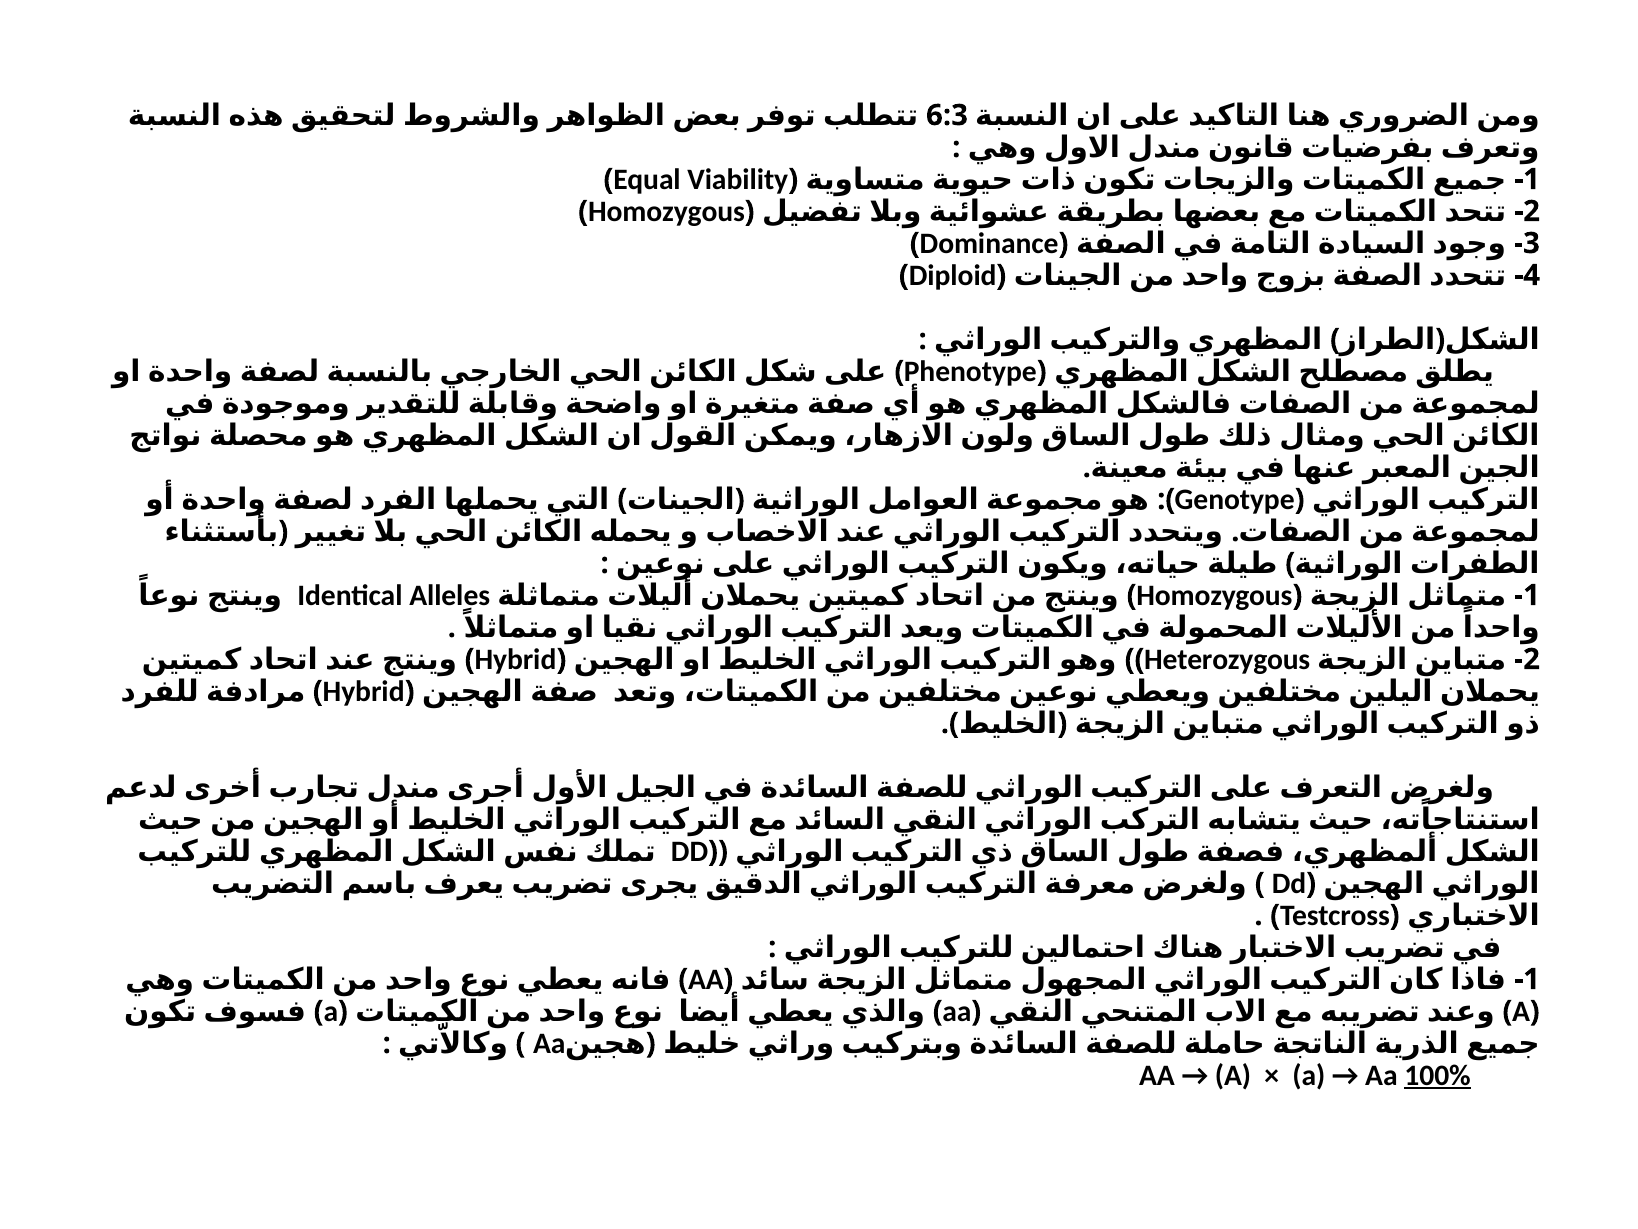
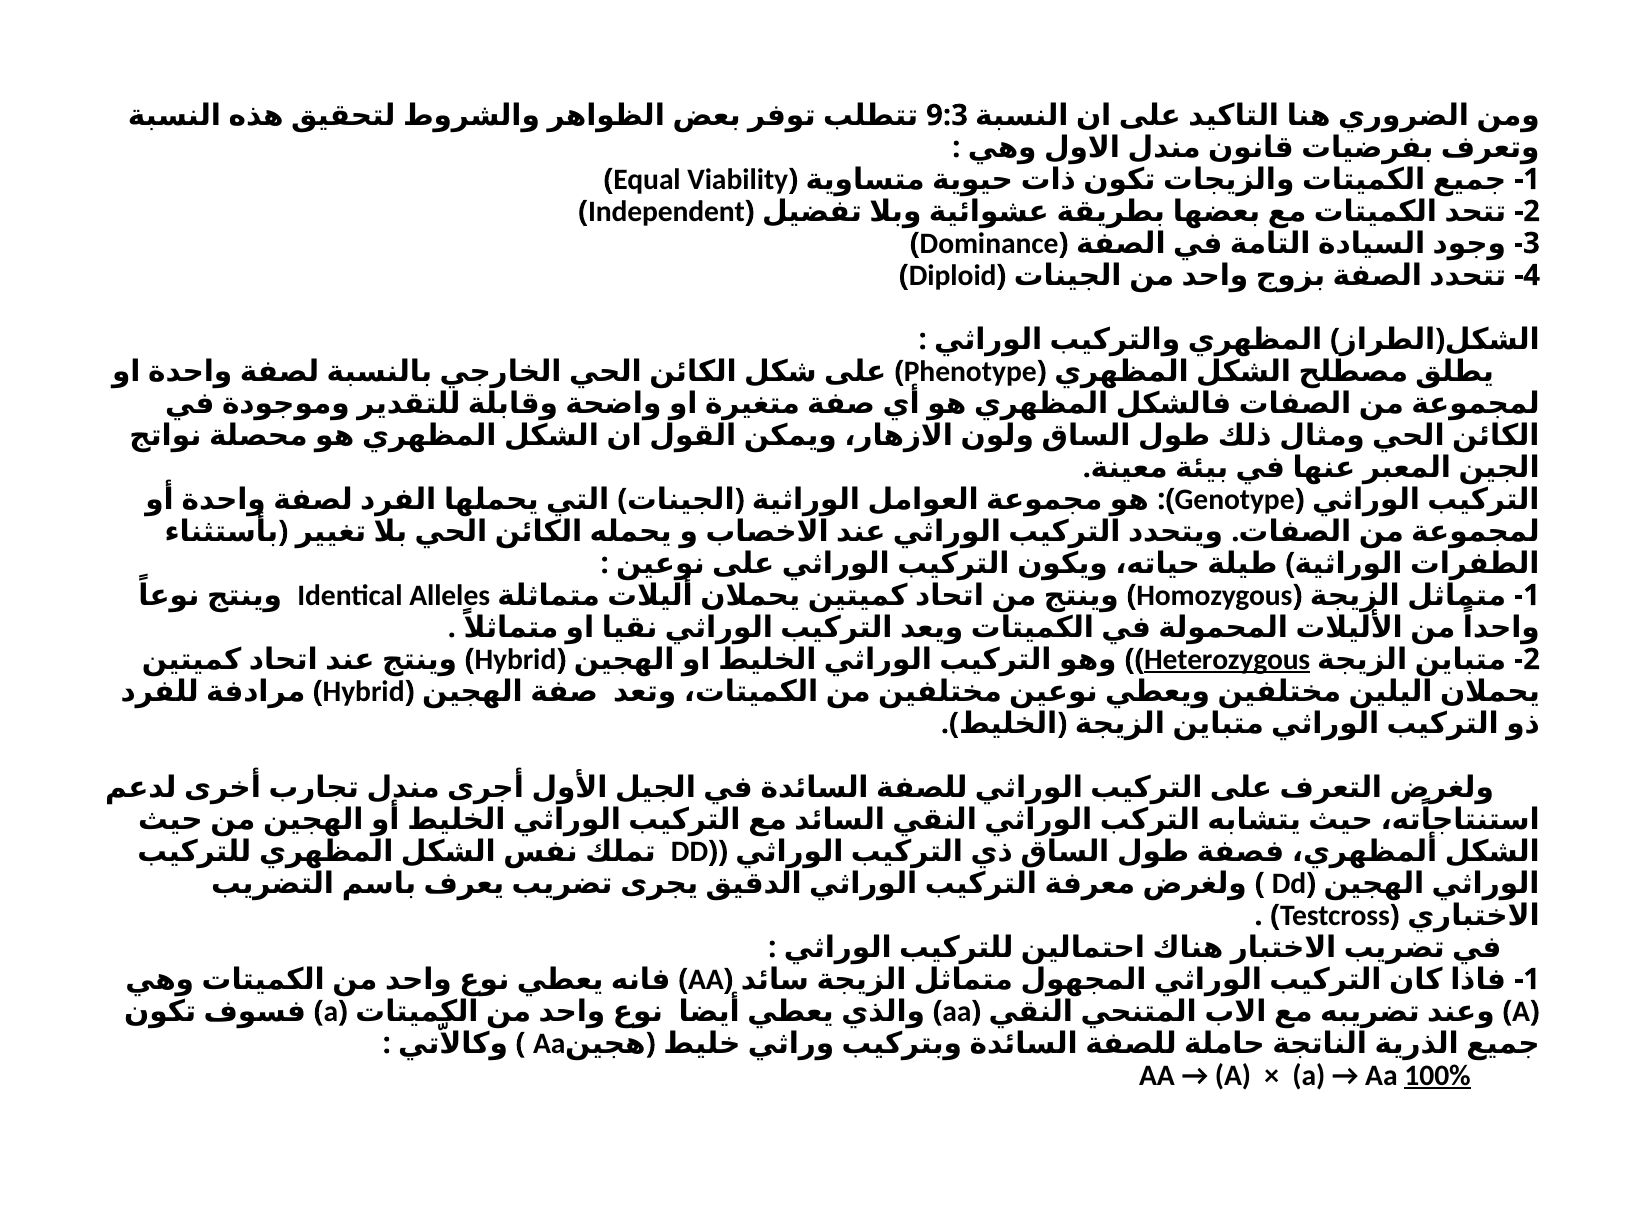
6:3: 6:3 -> 9:3
Homozygous at (667, 211): Homozygous -> Independent
Heterozygous underline: none -> present
